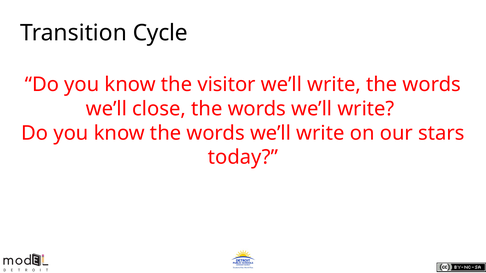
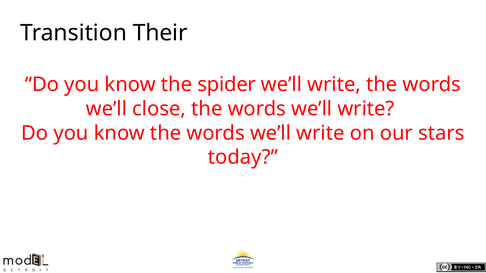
Cycle: Cycle -> Their
visitor: visitor -> spider
